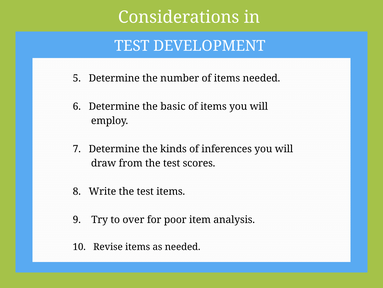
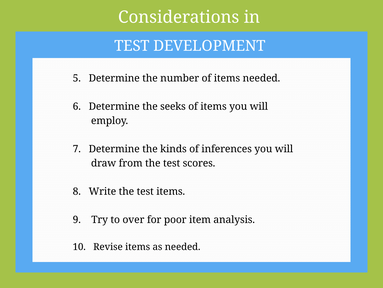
basic: basic -> seeks
